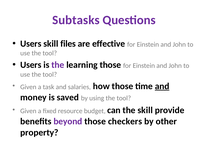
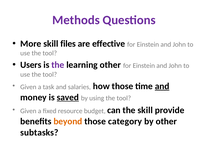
Subtasks: Subtasks -> Methods
Users at (31, 44): Users -> More
learning those: those -> other
saved underline: none -> present
beyond colour: purple -> orange
checkers: checkers -> category
property: property -> subtasks
